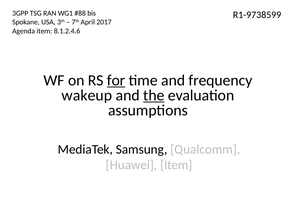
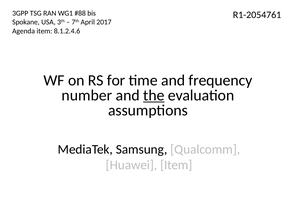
R1-9738599: R1-9738599 -> R1-2054761
for underline: present -> none
wakeup: wakeup -> number
